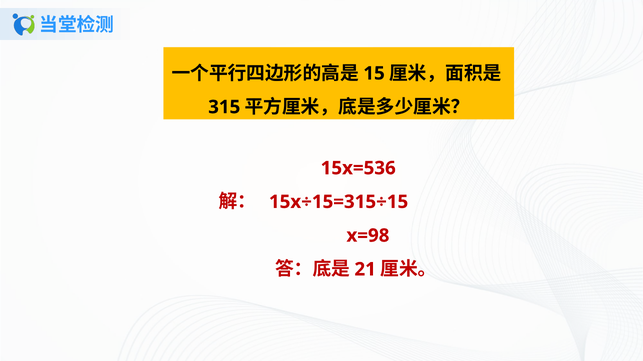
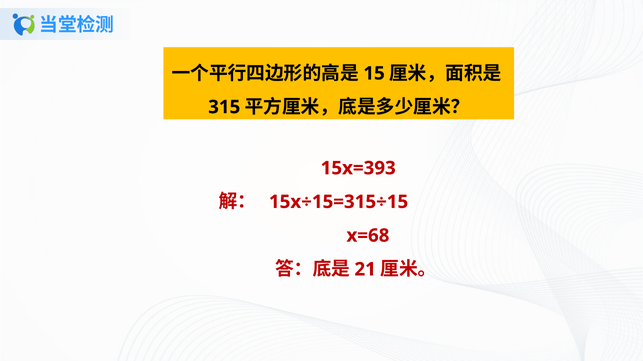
15x=536: 15x=536 -> 15x=393
x=98: x=98 -> x=68
